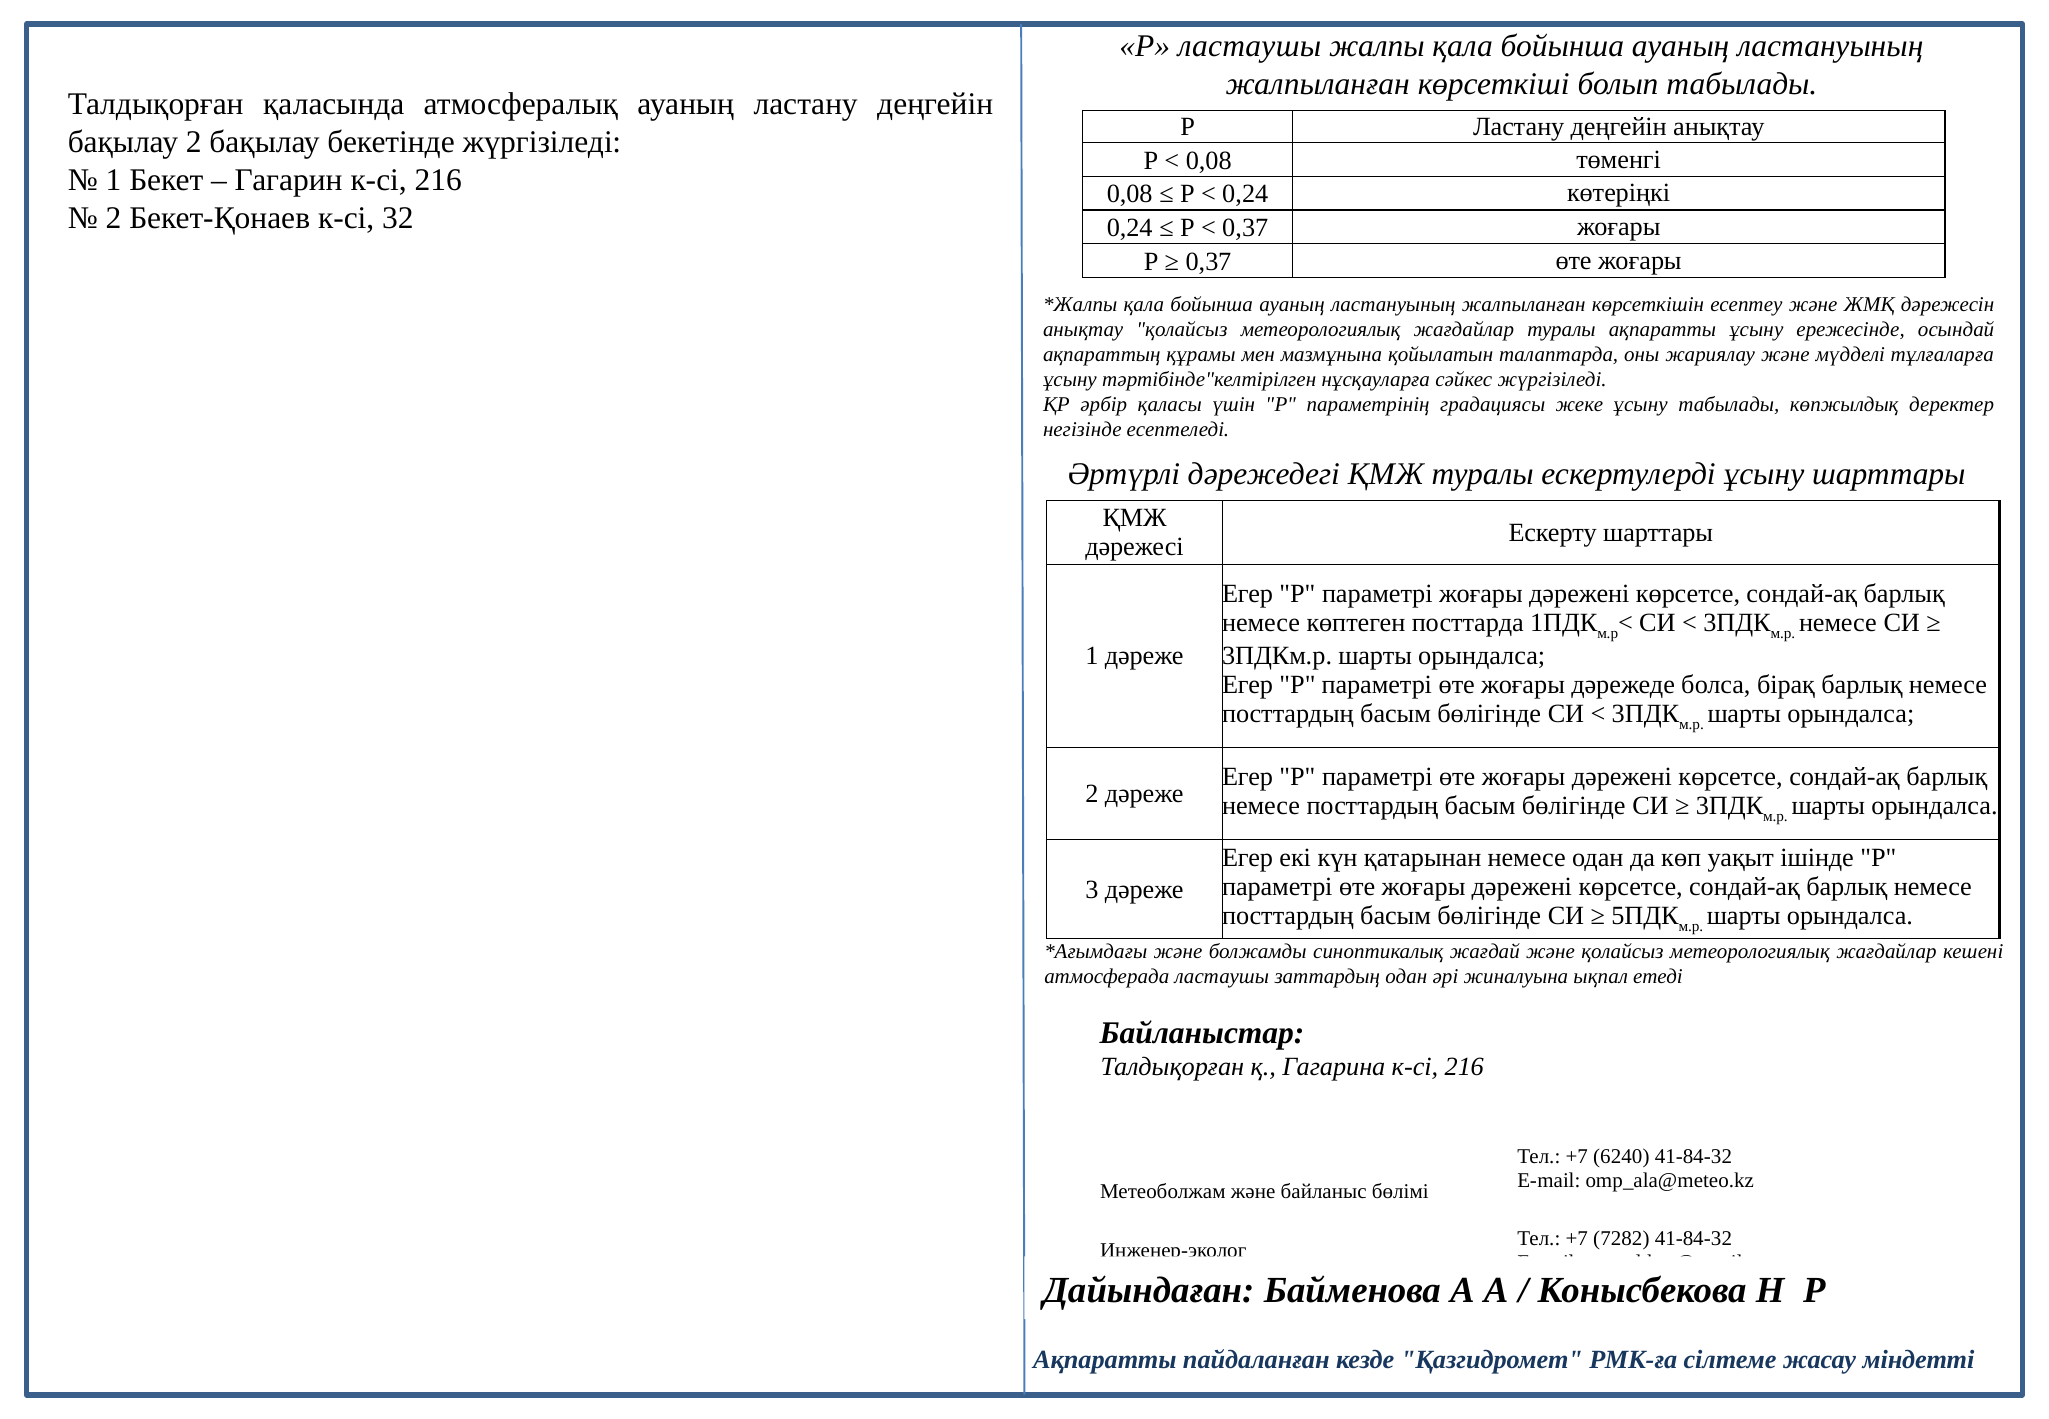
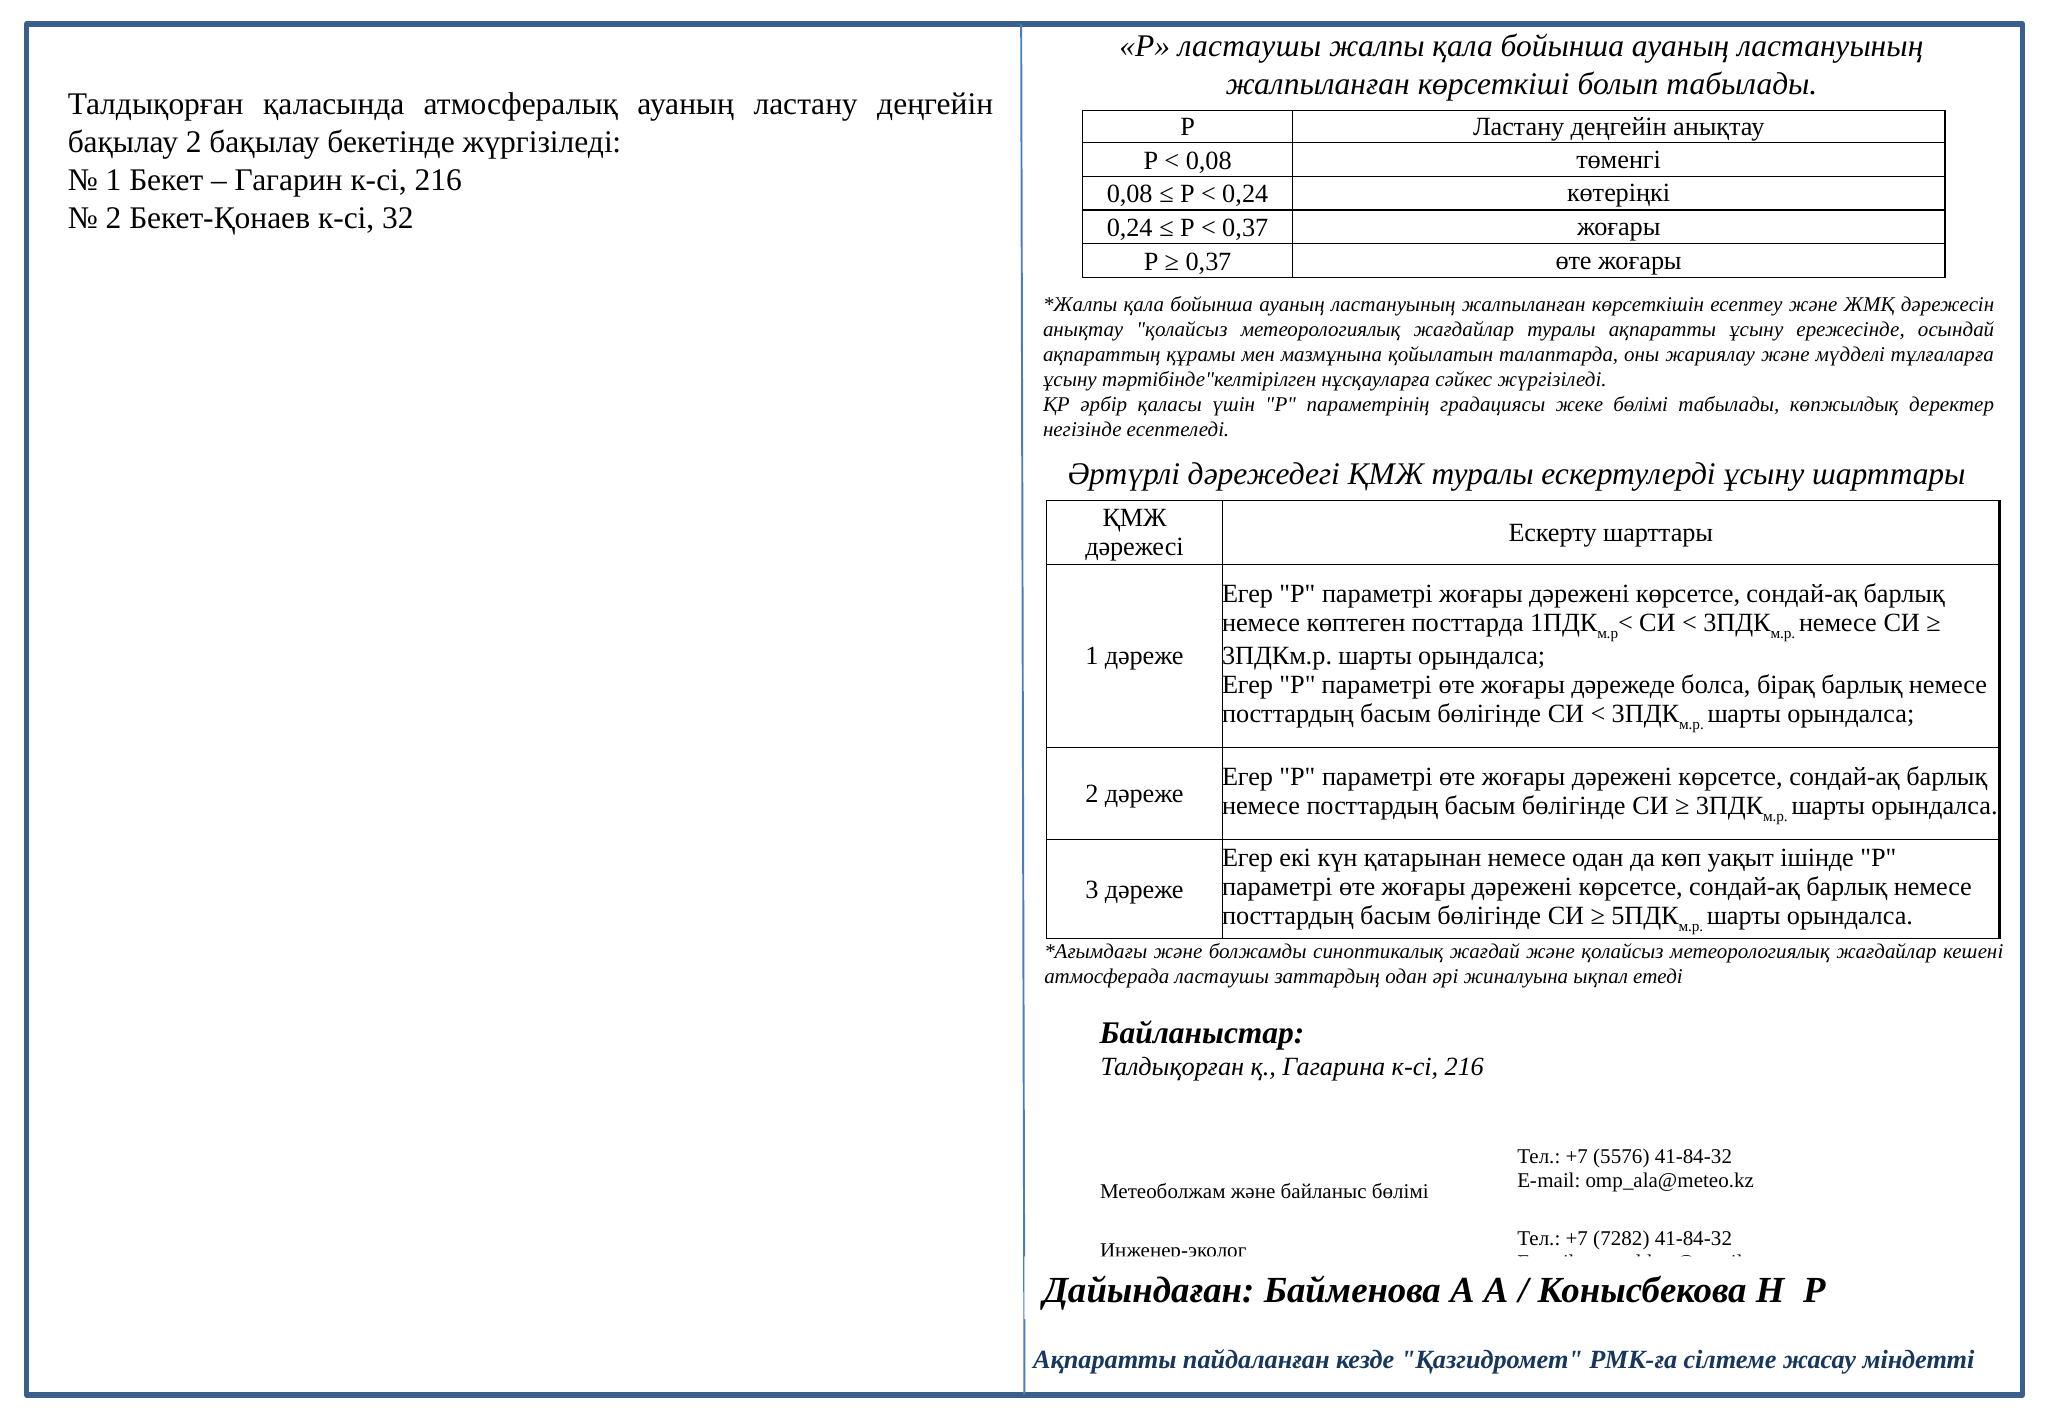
жеке ұсыну: ұсыну -> бөлімі
6240: 6240 -> 5576
